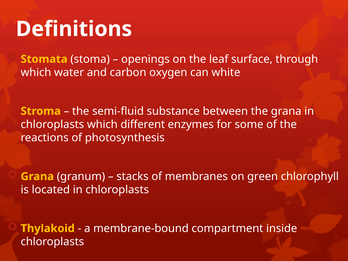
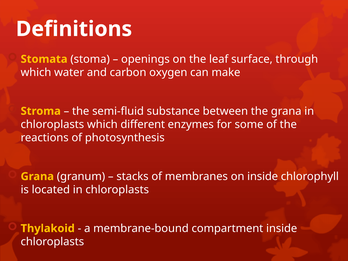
white: white -> make
on green: green -> inside
